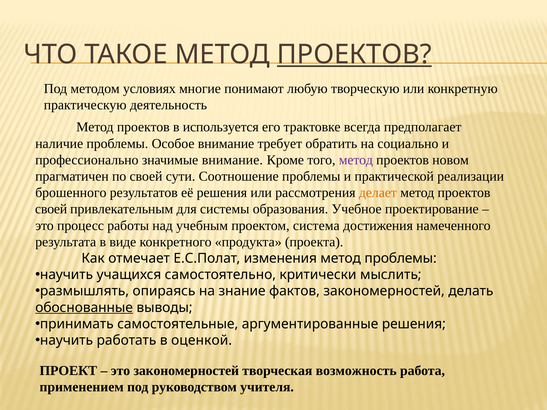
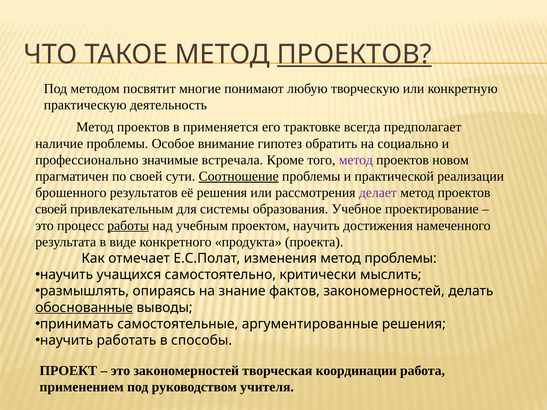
условиях: условиях -> посвятит
используется: используется -> применяется
требует: требует -> гипотез
значимые внимание: внимание -> встречала
Соотношение underline: none -> present
делает colour: orange -> purple
работы underline: none -> present
проектом система: система -> научить
оценкой: оценкой -> способы
возможность: возможность -> координации
